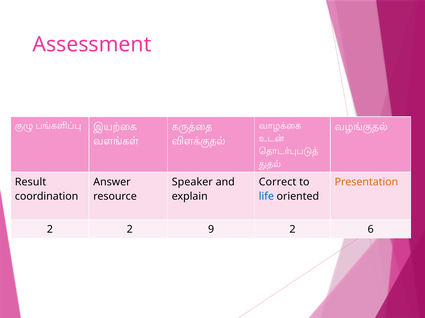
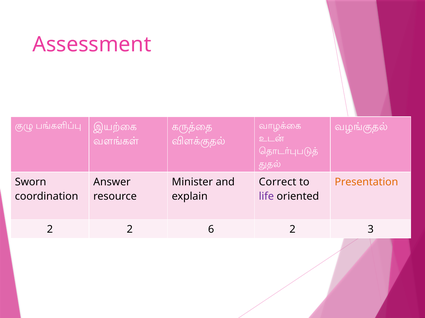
Result: Result -> Sworn
Speaker: Speaker -> Minister
life colour: blue -> purple
9: 9 -> 6
6: 6 -> 3
